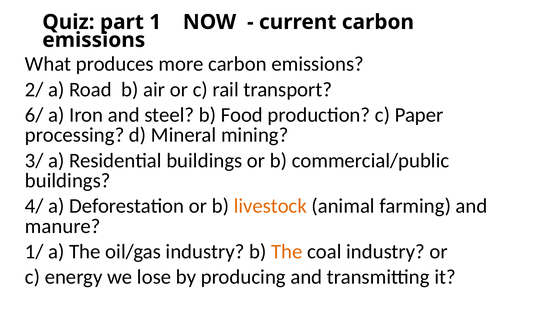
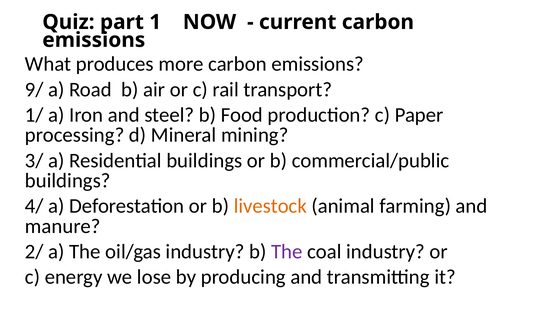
2/: 2/ -> 9/
6/: 6/ -> 1/
1/: 1/ -> 2/
The at (287, 252) colour: orange -> purple
